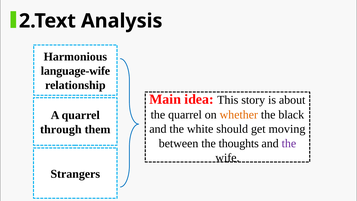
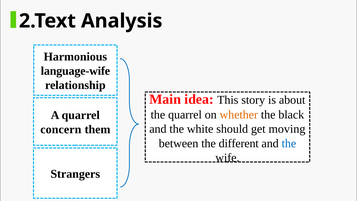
through: through -> concern
thoughts: thoughts -> different
the at (289, 143) colour: purple -> blue
